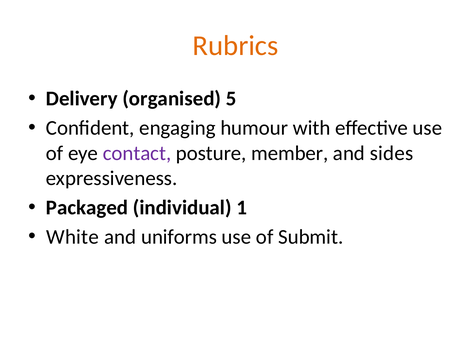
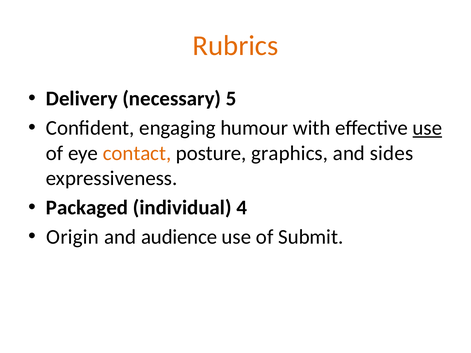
organised: organised -> necessary
use at (427, 128) underline: none -> present
contact colour: purple -> orange
member: member -> graphics
1: 1 -> 4
White: White -> Origin
uniforms: uniforms -> audience
